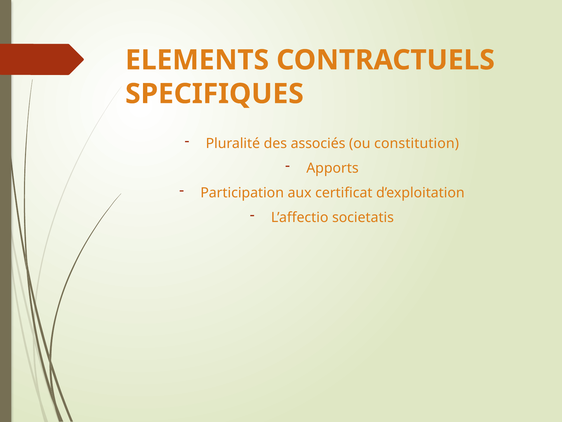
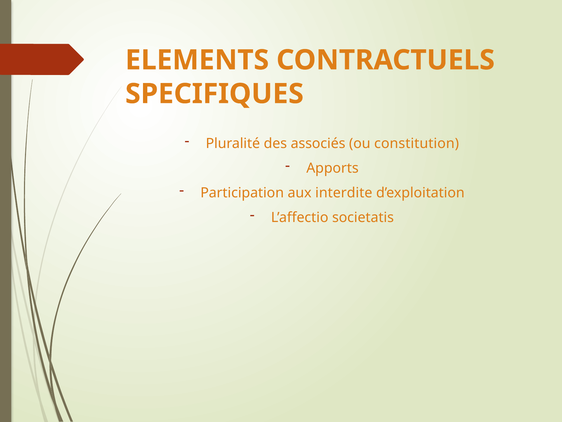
certificat: certificat -> interdite
